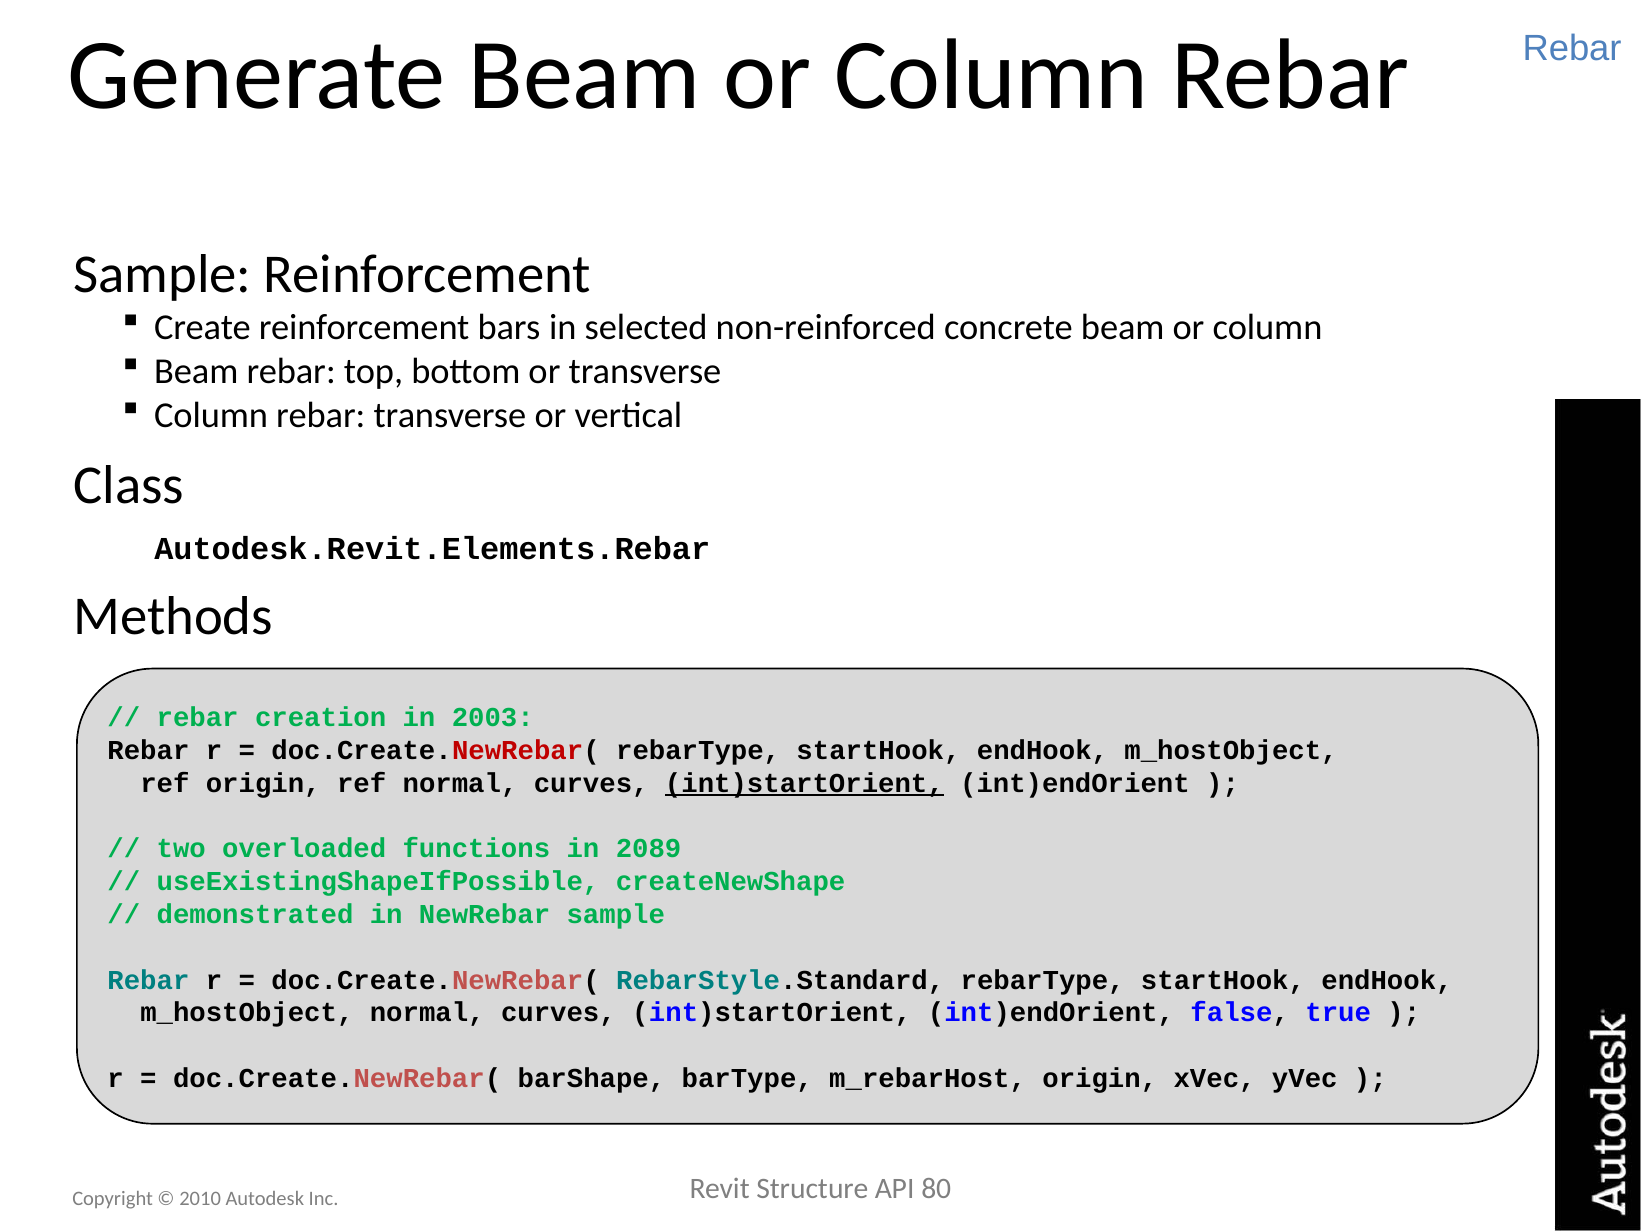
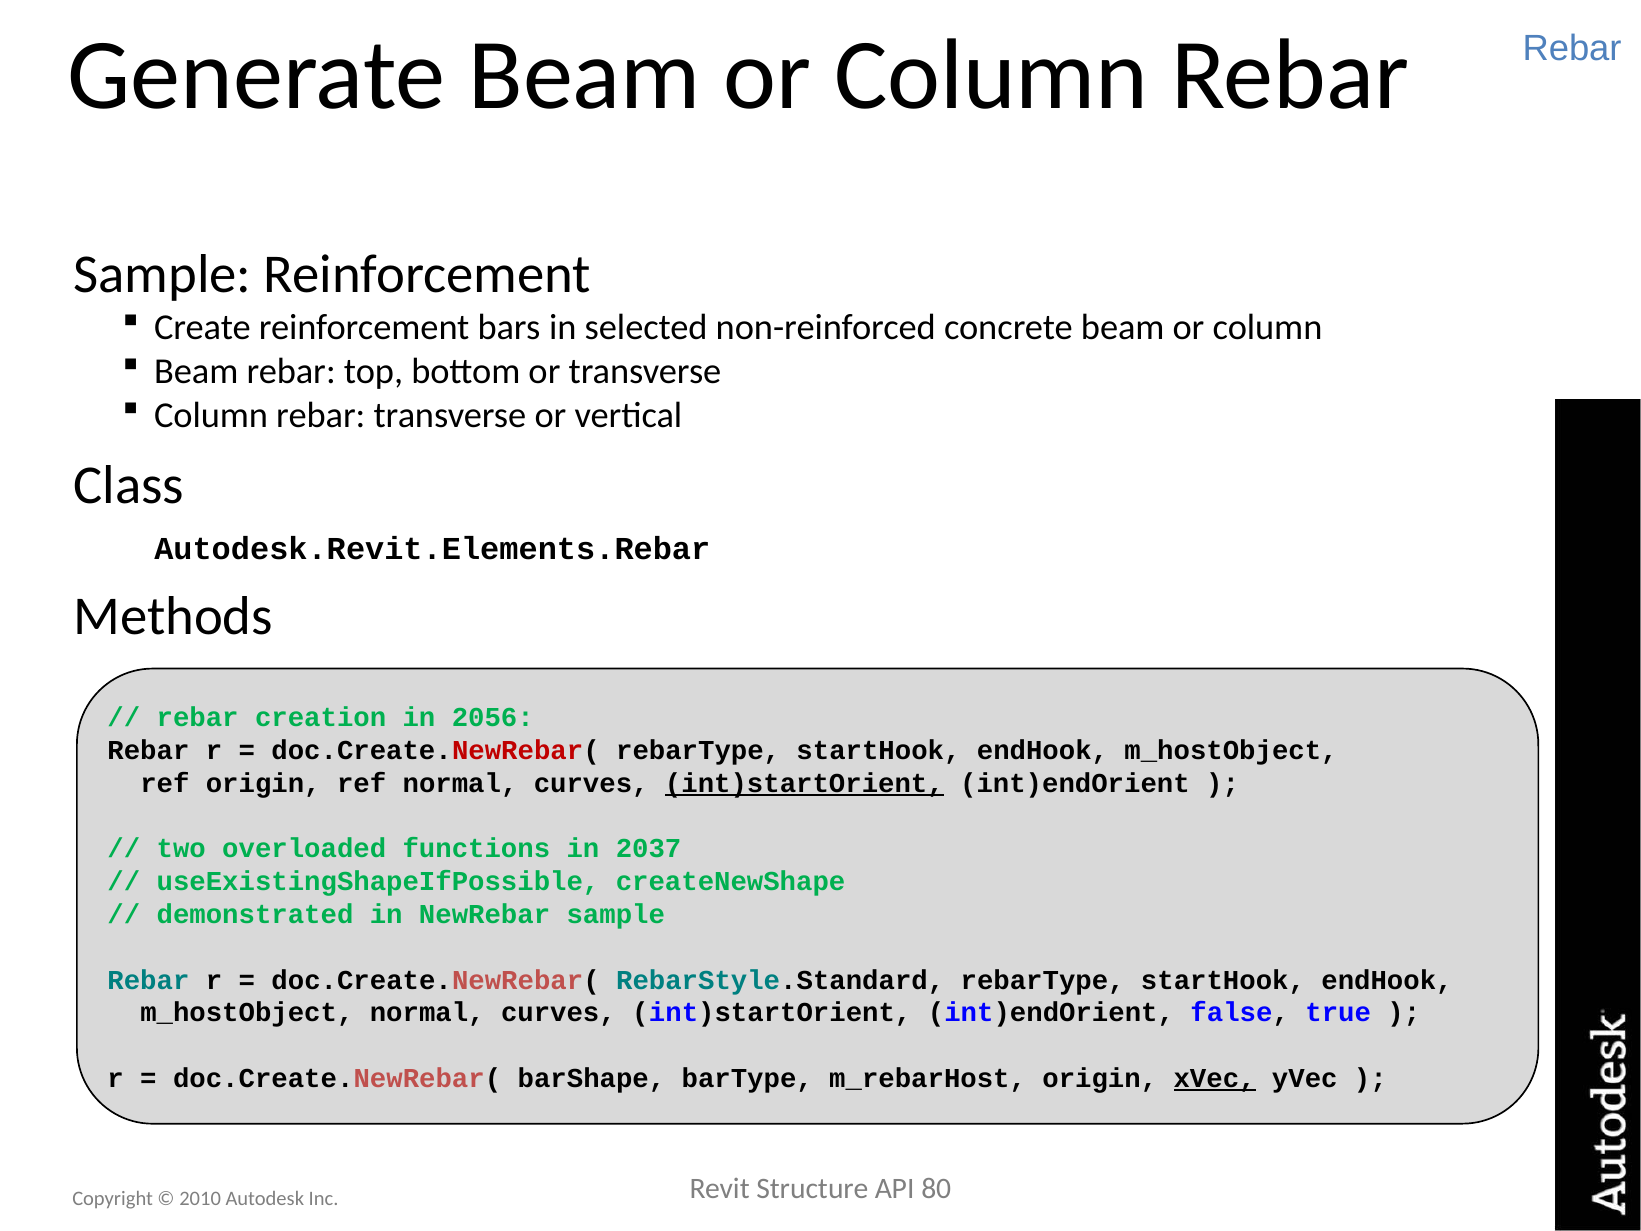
2003: 2003 -> 2056
2089: 2089 -> 2037
xVec underline: none -> present
